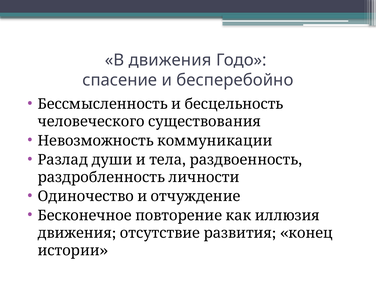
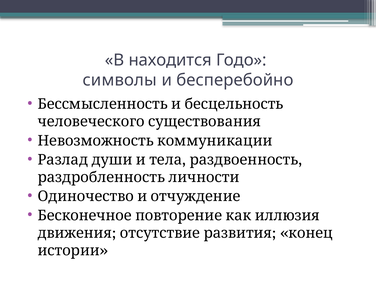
В движения: движения -> находится
спасение: спасение -> символы
